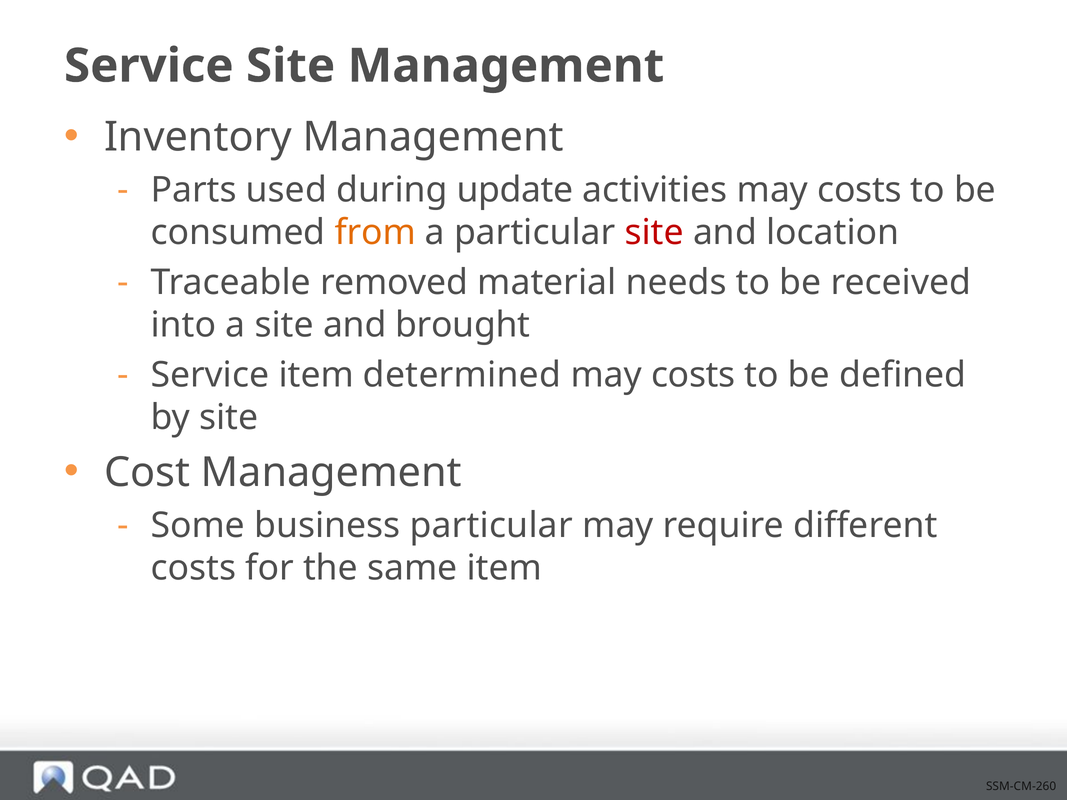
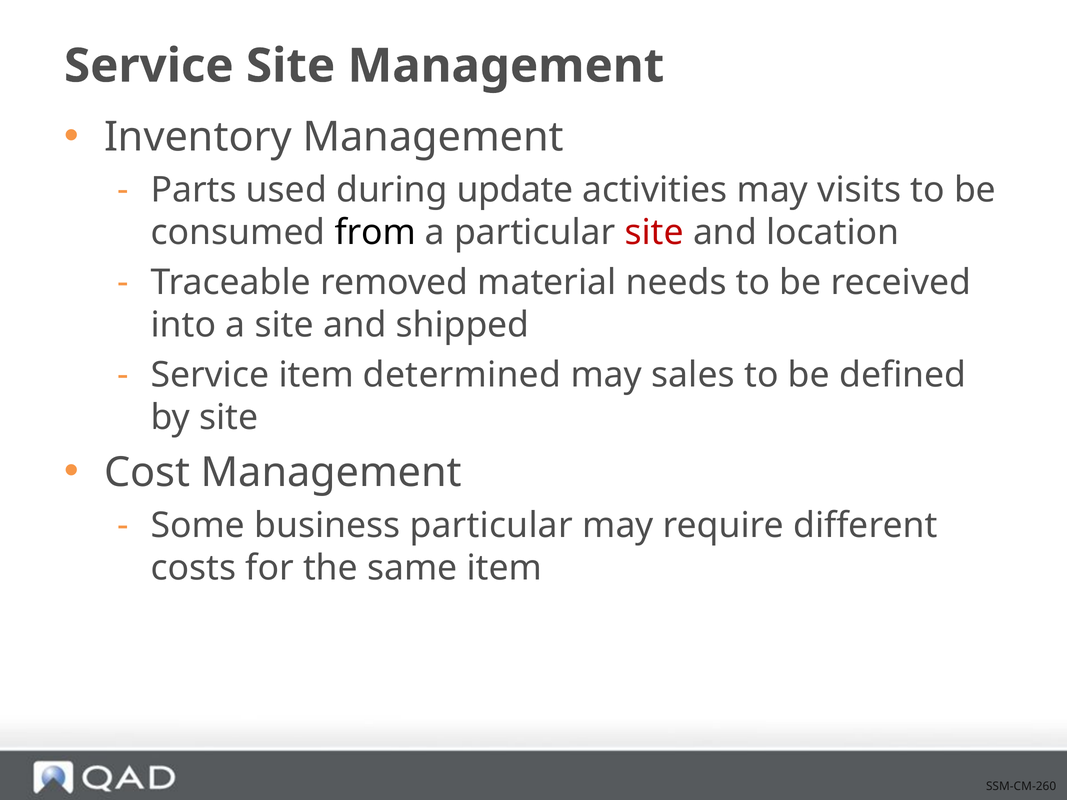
activities may costs: costs -> visits
from colour: orange -> black
brought: brought -> shipped
costs at (693, 375): costs -> sales
